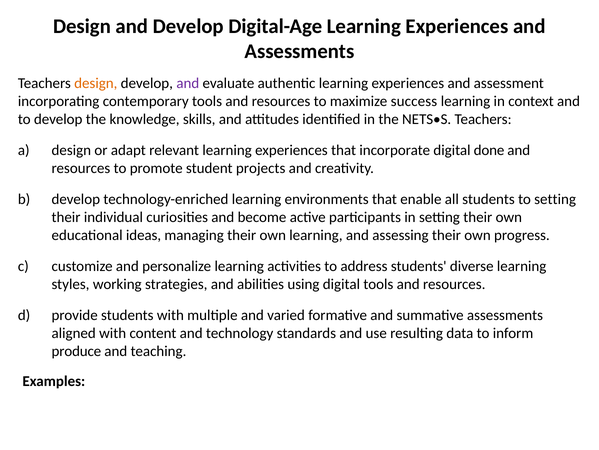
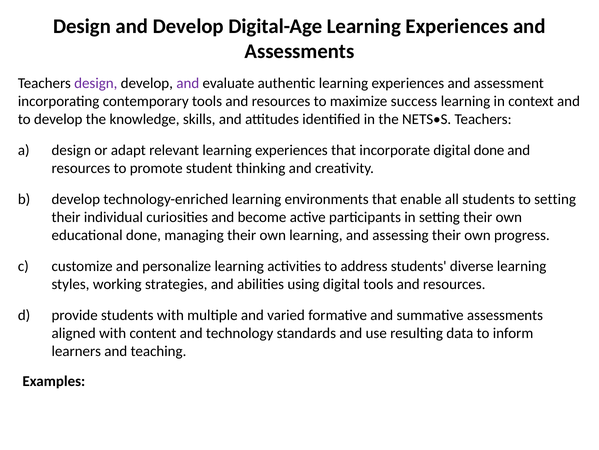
design at (96, 83) colour: orange -> purple
projects: projects -> thinking
educational ideas: ideas -> done
produce: produce -> learners
